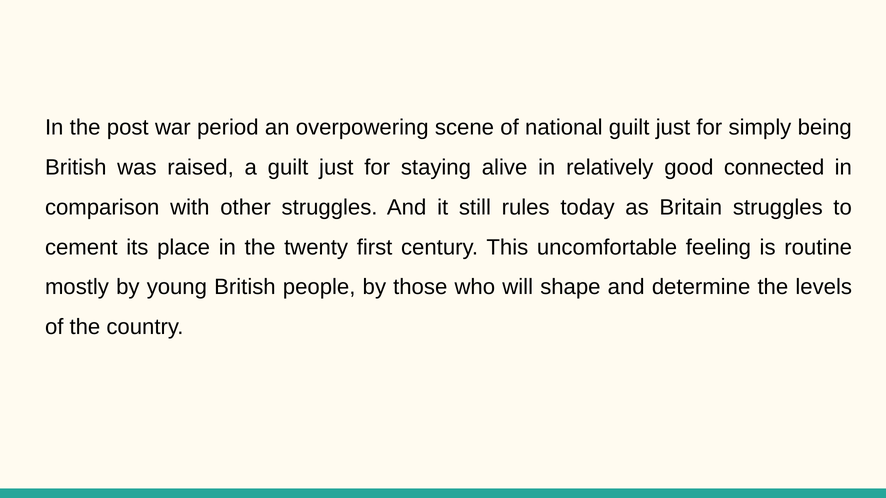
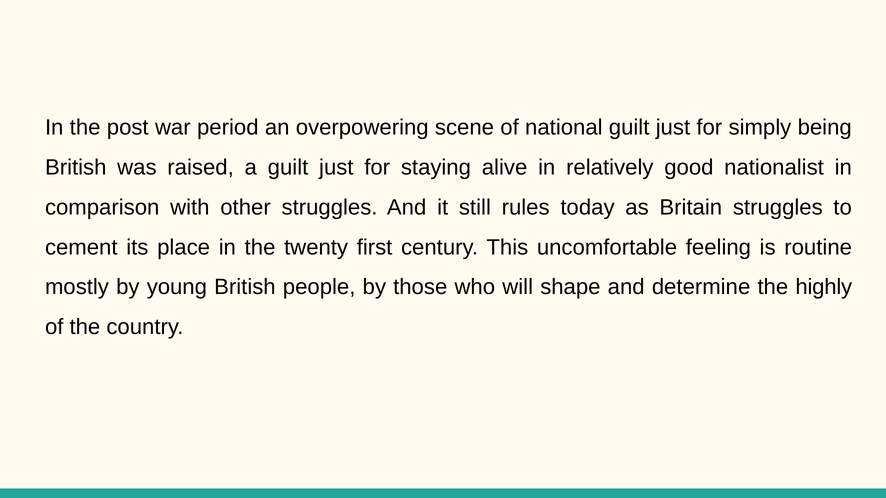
connected: connected -> nationalist
levels: levels -> highly
